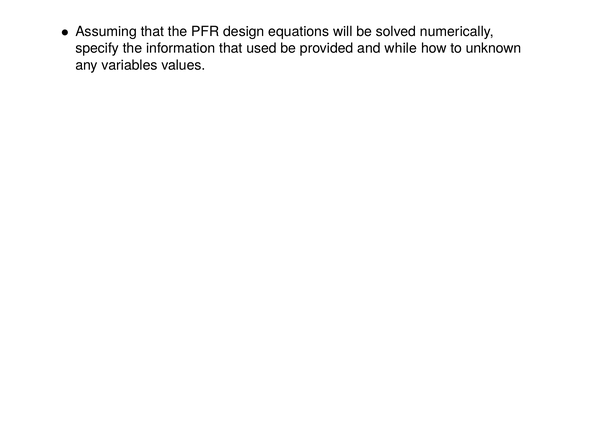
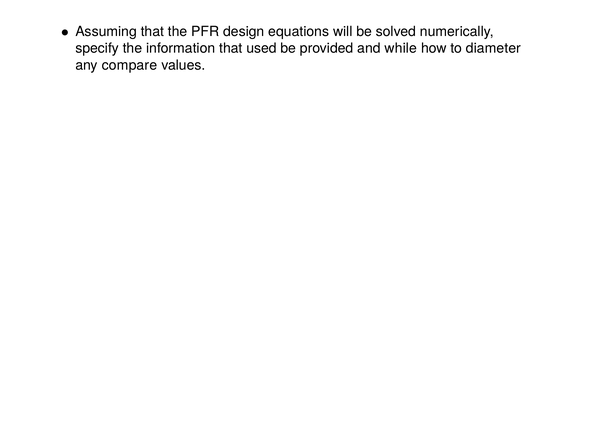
unknown: unknown -> diameter
variables: variables -> compare
